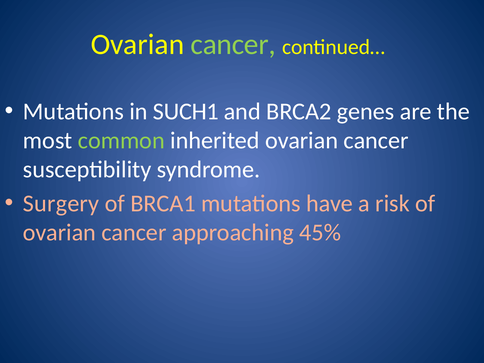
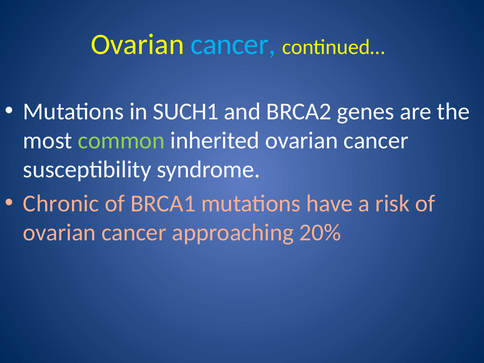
cancer at (233, 44) colour: light green -> light blue
Surgery: Surgery -> Chronic
45%: 45% -> 20%
